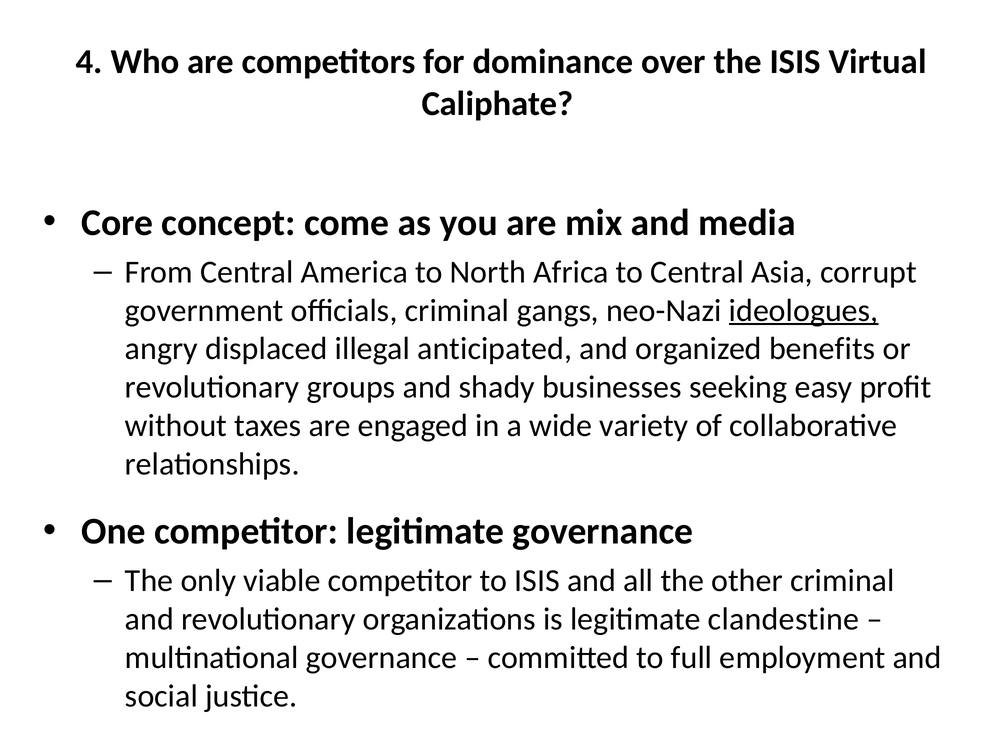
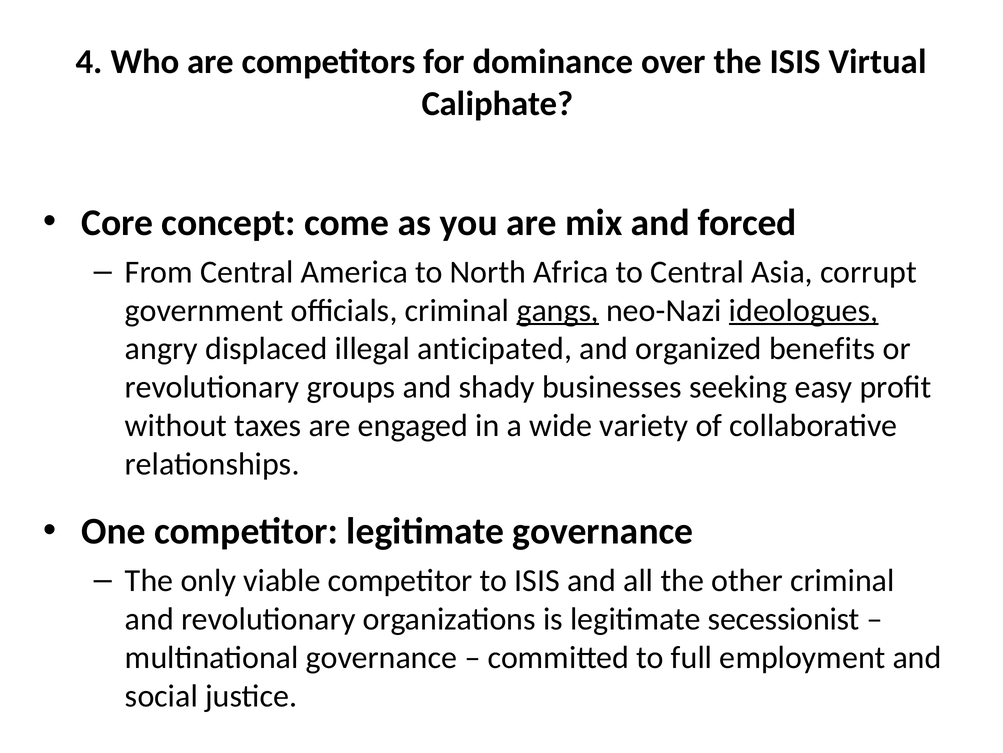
media: media -> forced
gangs underline: none -> present
clandestine: clandestine -> secessionist
